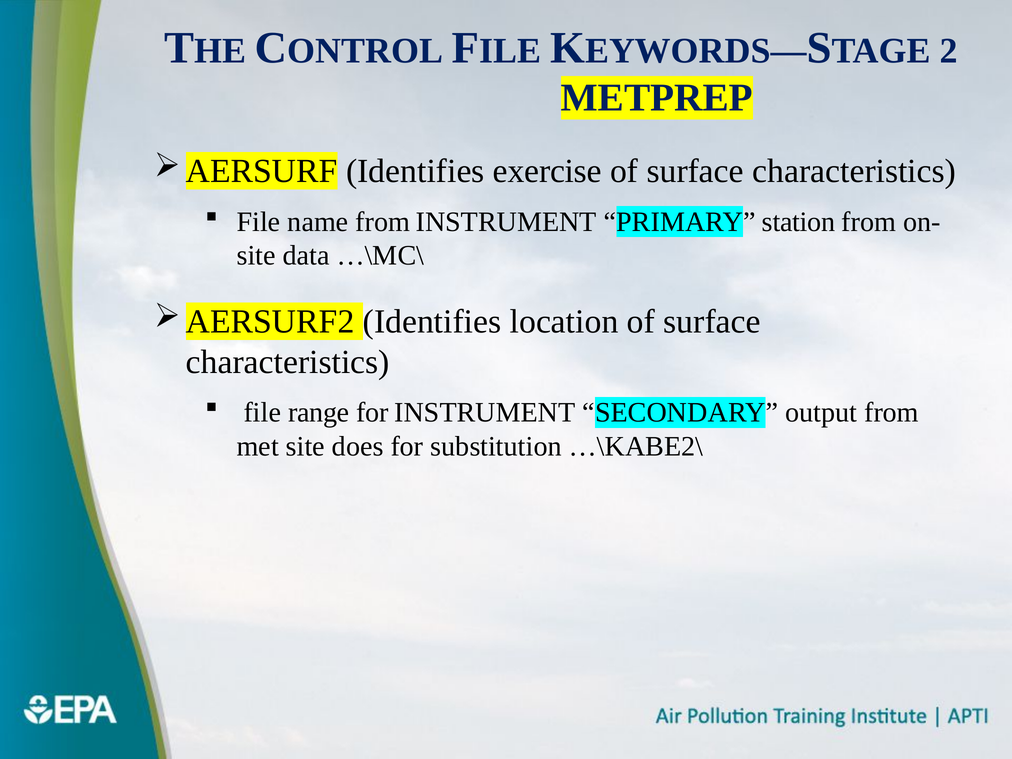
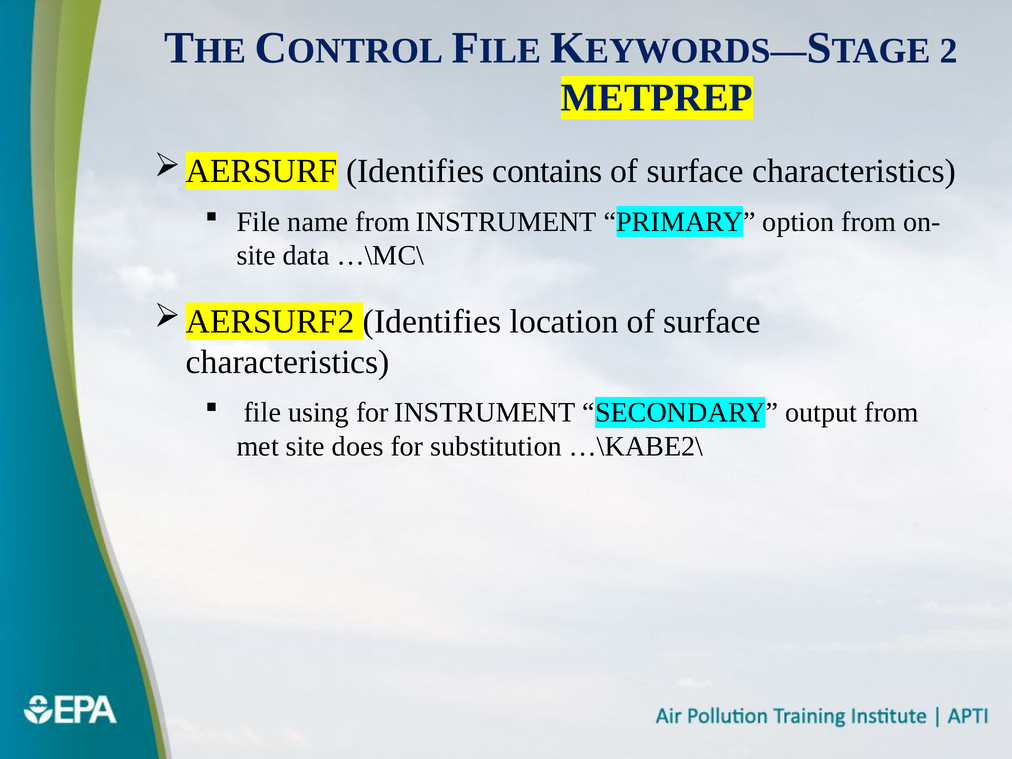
exercise: exercise -> contains
station: station -> option
range: range -> using
